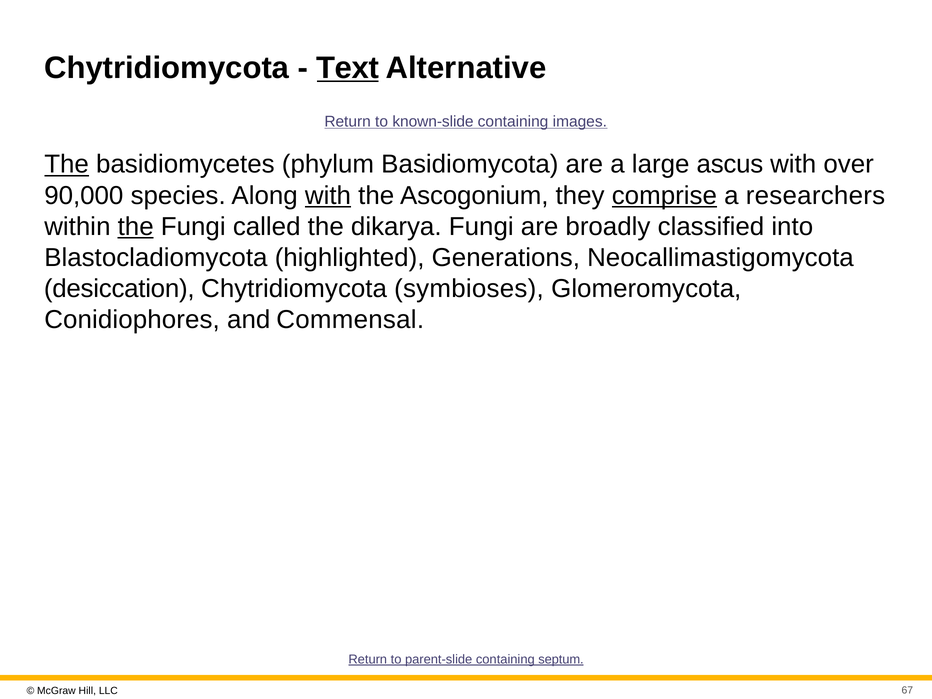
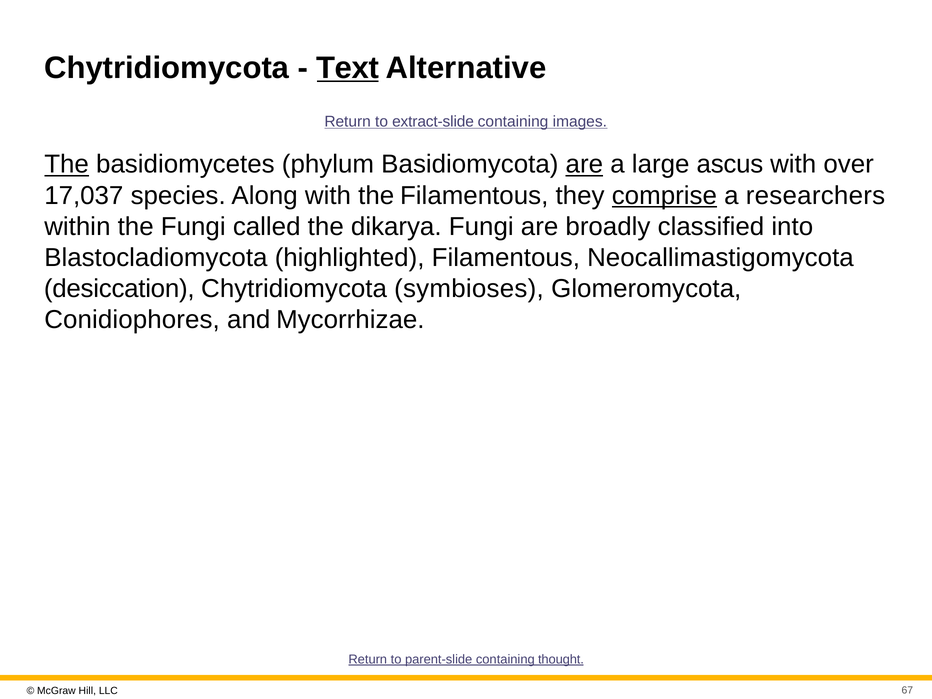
known-slide: known-slide -> extract-slide
are at (584, 164) underline: none -> present
90,000: 90,000 -> 17,037
with at (328, 196) underline: present -> none
the Ascogonium: Ascogonium -> Filamentous
the at (136, 227) underline: present -> none
highlighted Generations: Generations -> Filamentous
Commensal: Commensal -> Mycorrhizae
septum: septum -> thought
